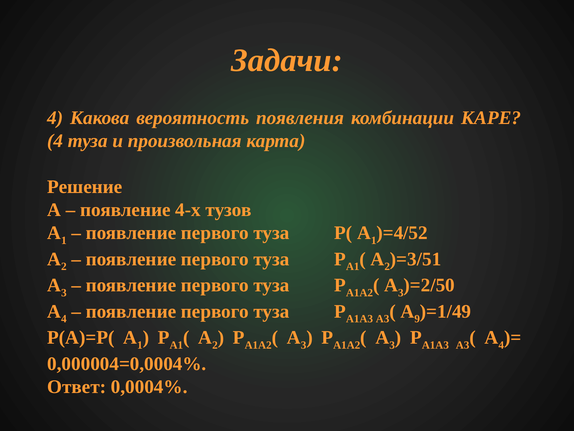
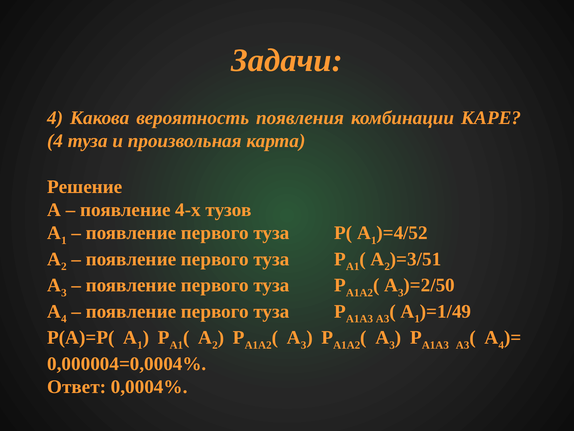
9 at (417, 318): 9 -> 1
